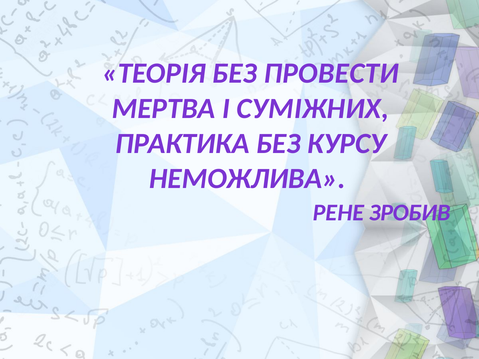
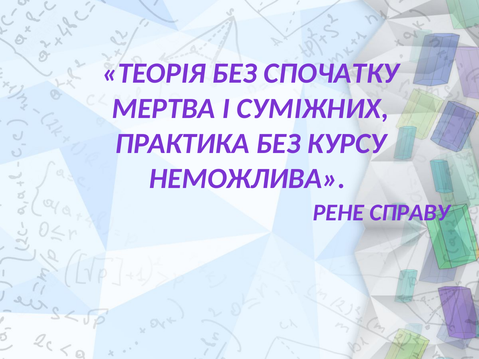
ПРОВЕСТИ: ПРОВЕСТИ -> СПОЧАТКУ
ЗРОБИВ: ЗРОБИВ -> СПРАВУ
